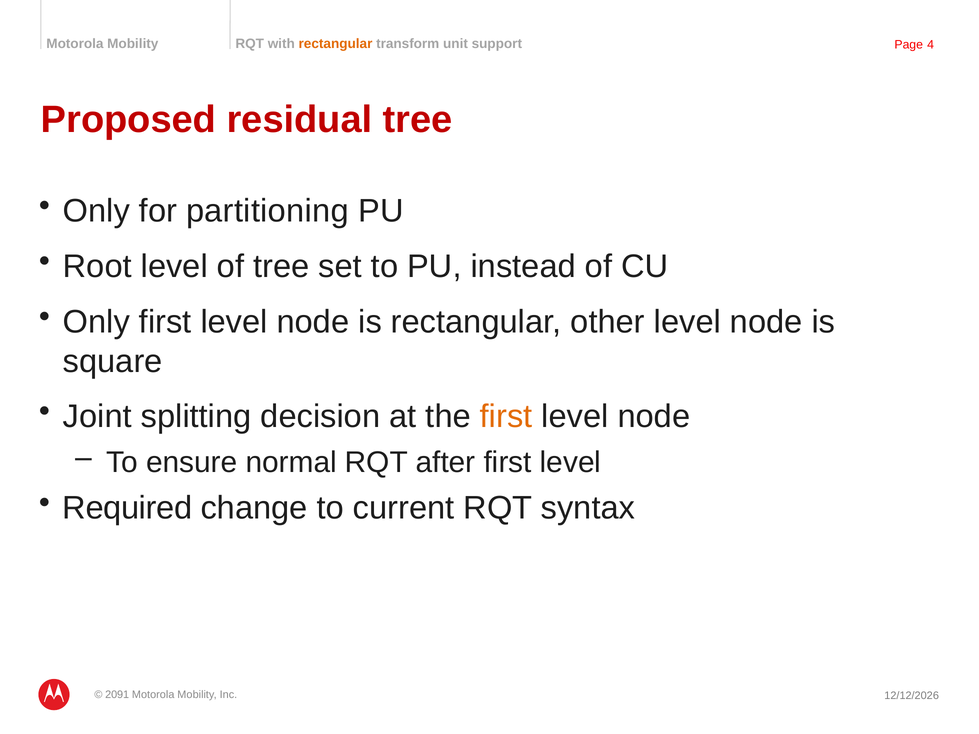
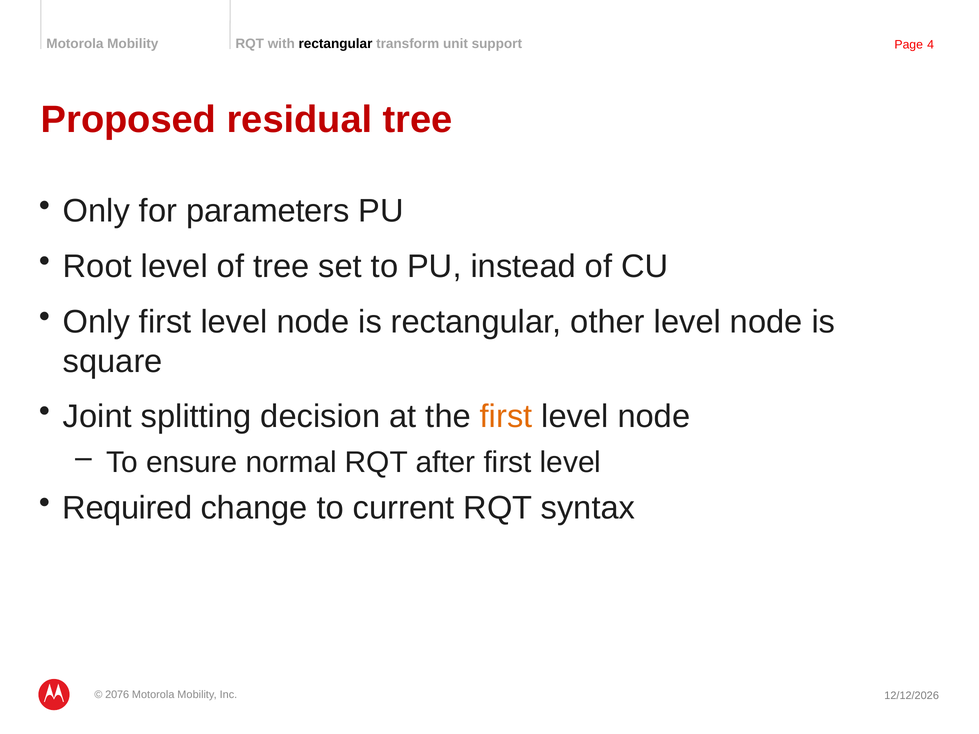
rectangular at (336, 44) colour: orange -> black
partitioning: partitioning -> parameters
2091: 2091 -> 2076
